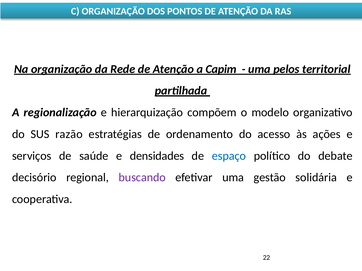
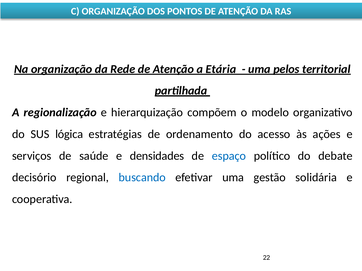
Capim: Capim -> Etária
razão: razão -> lógica
buscando colour: purple -> blue
